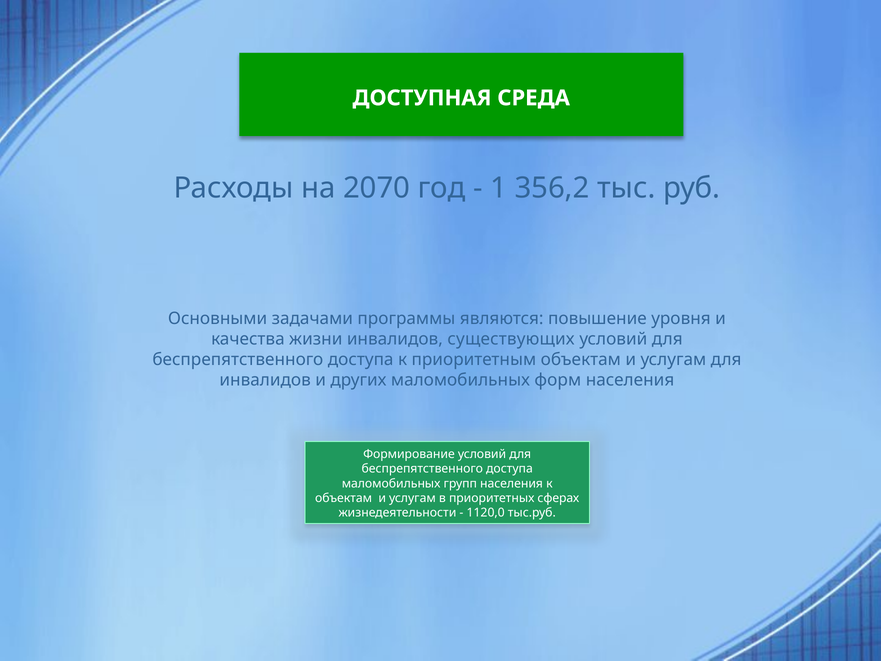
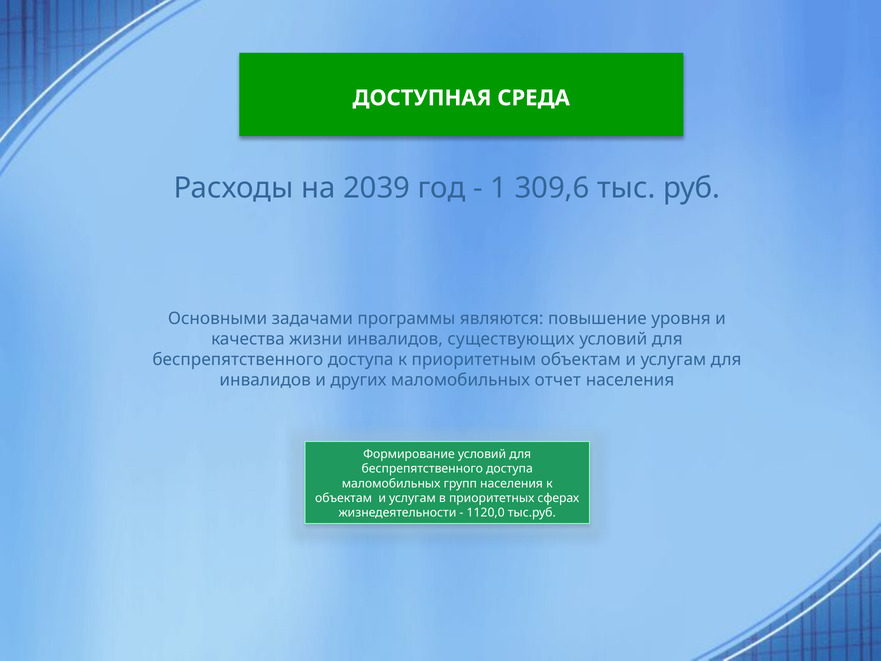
2070: 2070 -> 2039
356,2: 356,2 -> 309,6
форм: форм -> отчет
